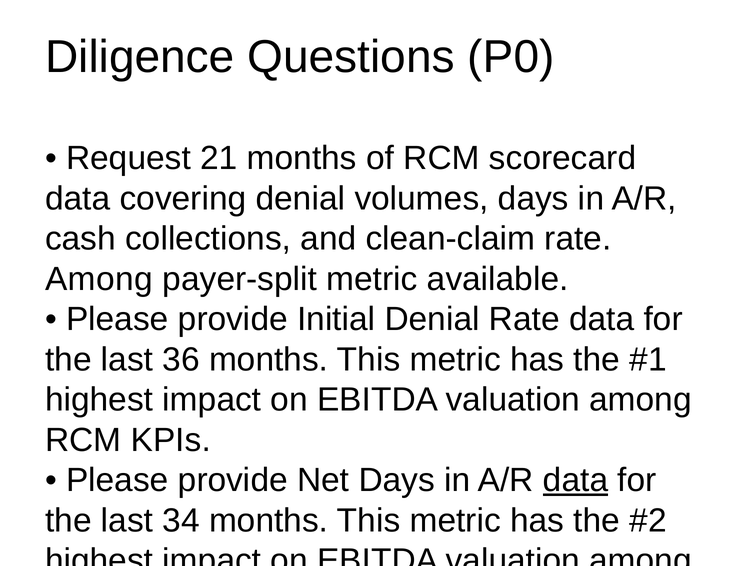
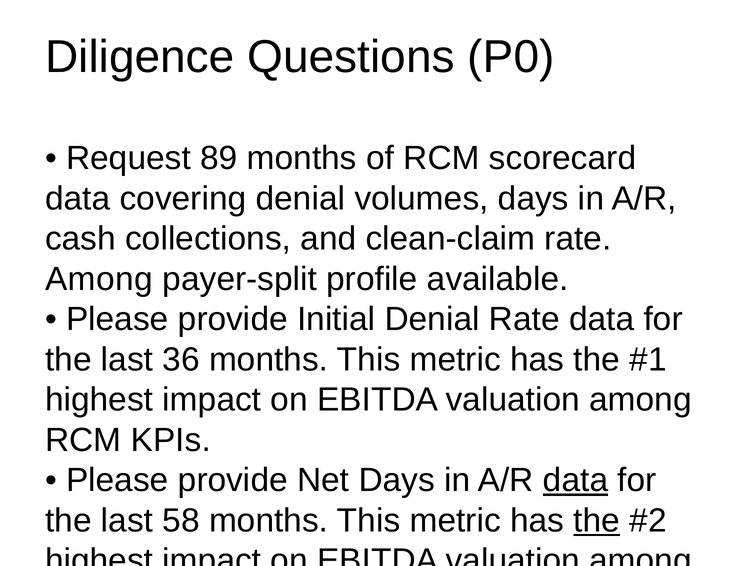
21: 21 -> 89
payer-split metric: metric -> profile
34: 34 -> 58
the at (597, 520) underline: none -> present
